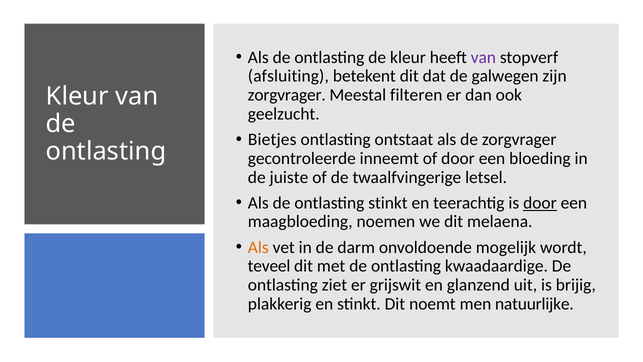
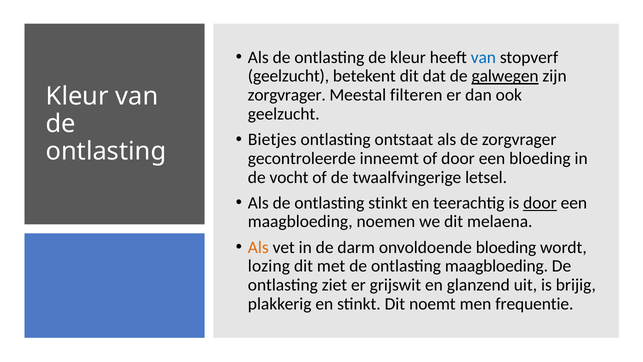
van at (483, 57) colour: purple -> blue
afsluiting at (288, 76): afsluiting -> geelzucht
galwegen underline: none -> present
juiste: juiste -> vocht
onvoldoende mogelijk: mogelijk -> bloeding
teveel: teveel -> lozing
ontlasting kwaadaardige: kwaadaardige -> maagbloeding
natuurlijke: natuurlijke -> frequentie
